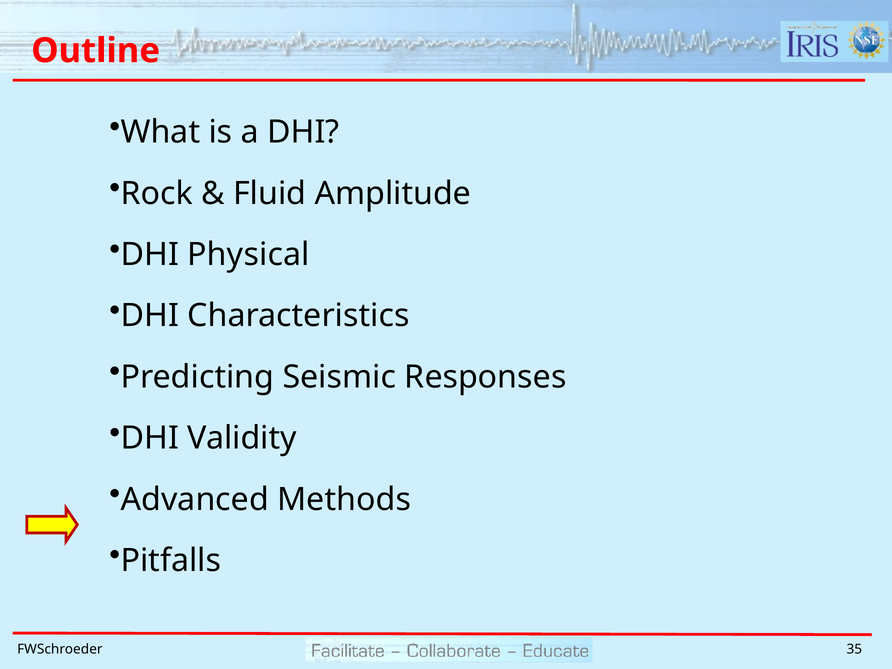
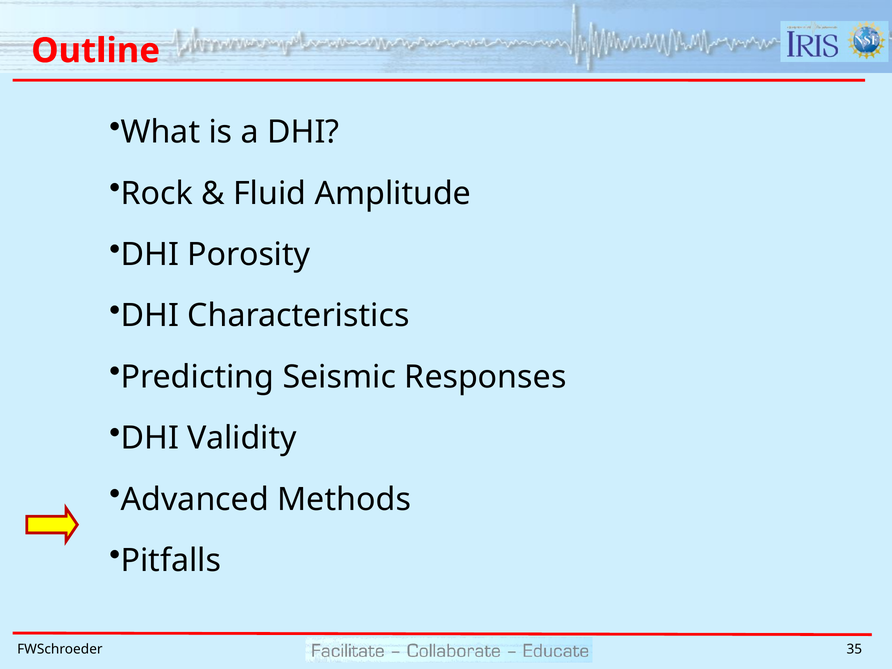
Physical: Physical -> Porosity
